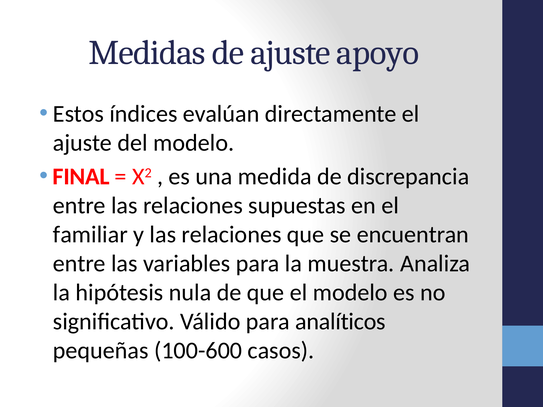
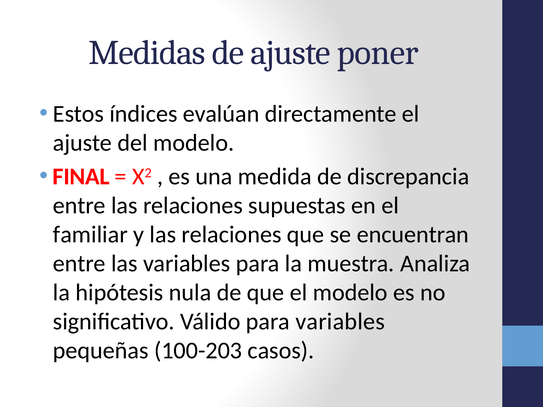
apoyo: apoyo -> poner
para analíticos: analíticos -> variables
100-600: 100-600 -> 100-203
